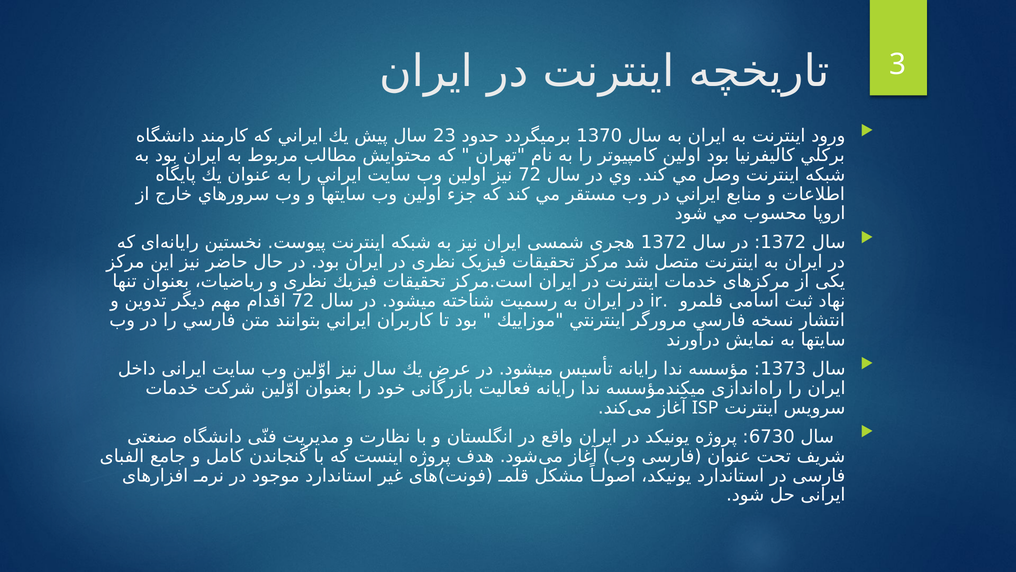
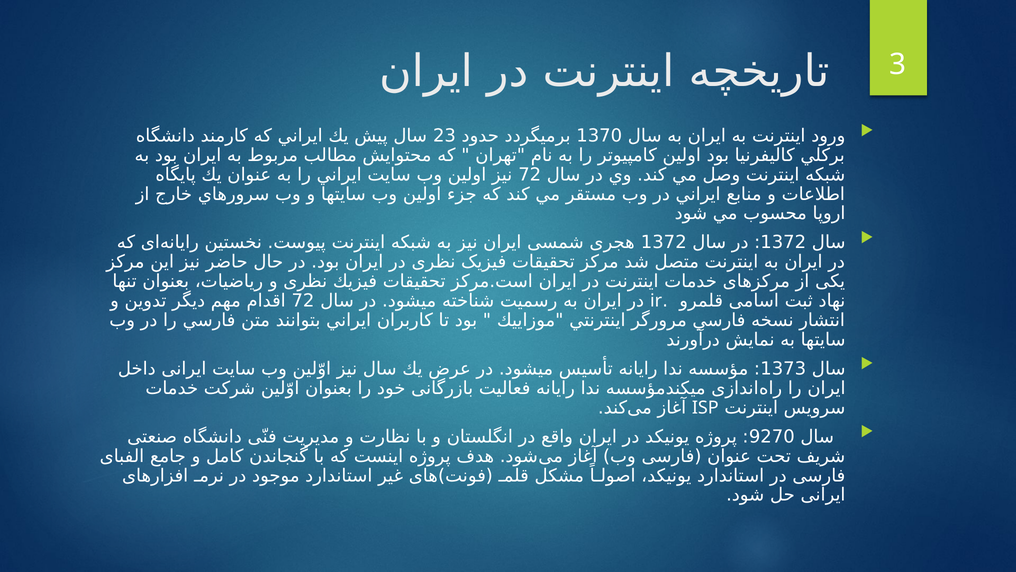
6730: 6730 -> 9270
